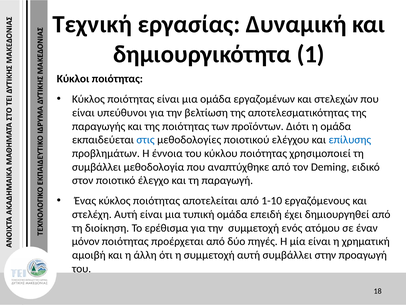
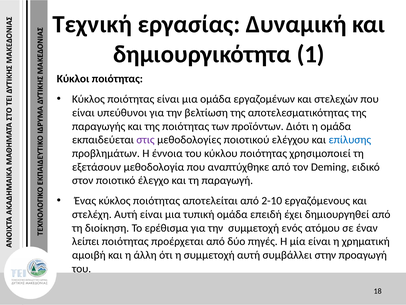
στις colour: blue -> purple
συμβάλλει at (97, 167): συμβάλλει -> εξετάσουν
1-10: 1-10 -> 2-10
μόνον: μόνον -> λείπει
